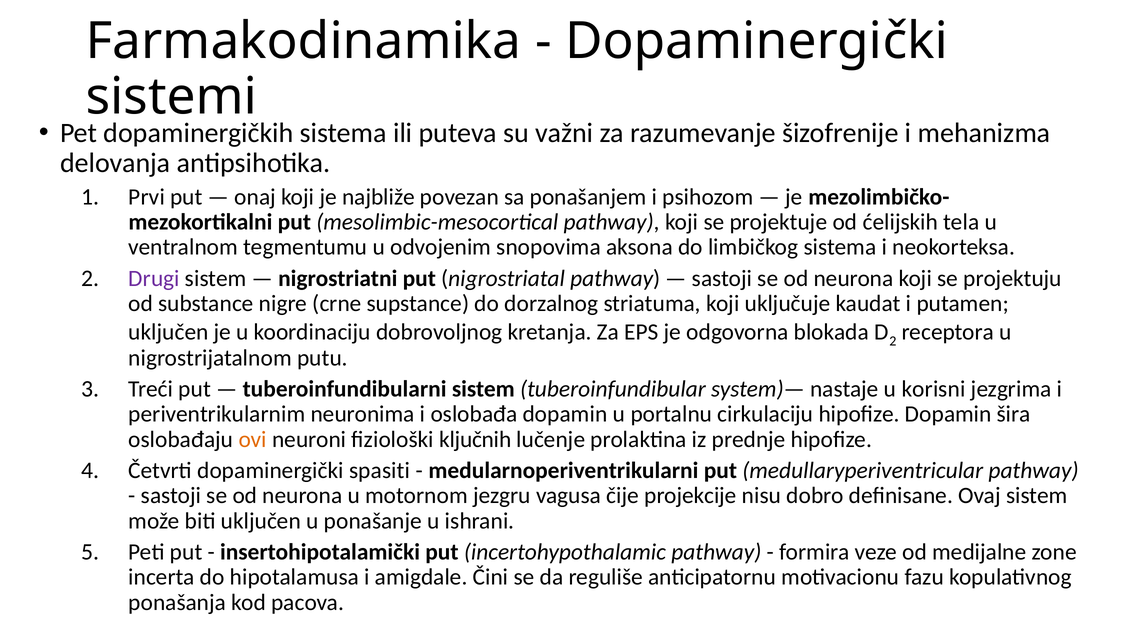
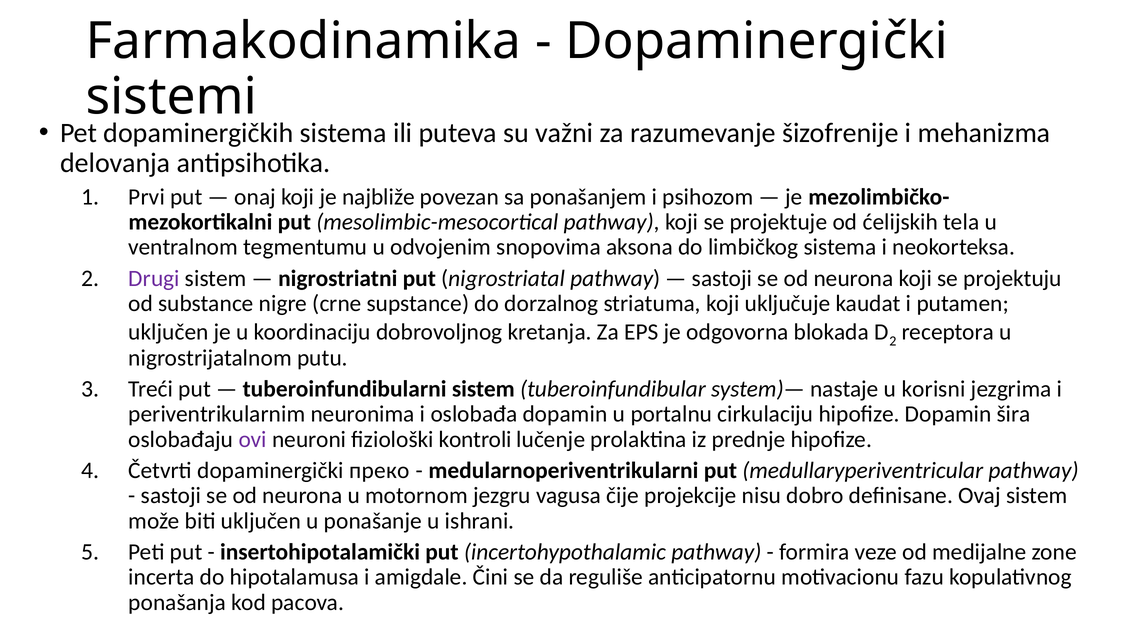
ovi colour: orange -> purple
ključnih: ključnih -> kontroli
spasiti: spasiti -> преко
